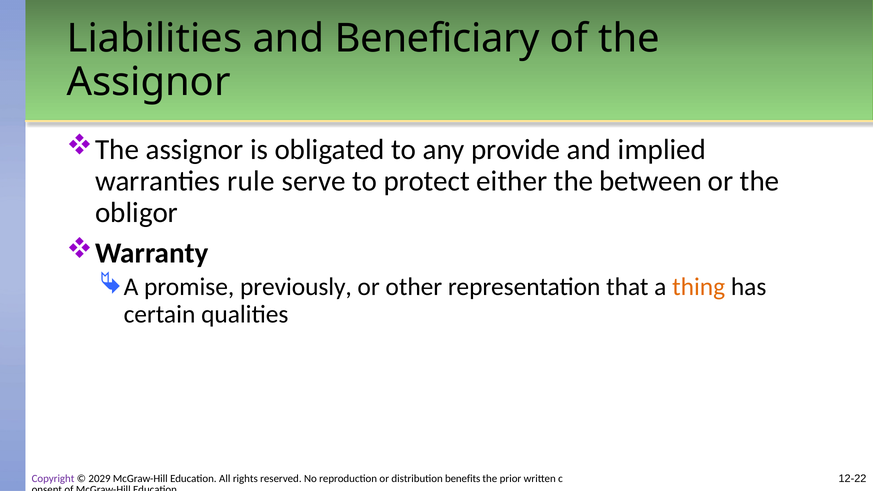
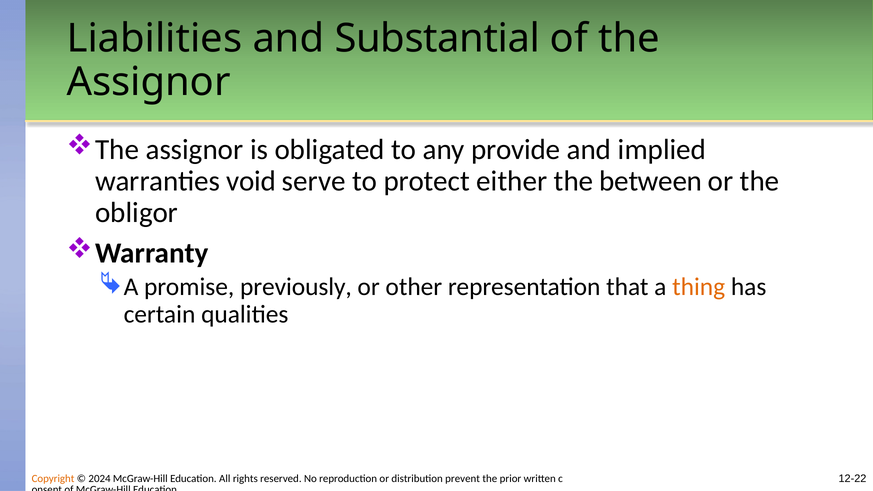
Beneficiary: Beneficiary -> Substantial
rule: rule -> void
Copyright colour: purple -> orange
2029: 2029 -> 2024
benefits: benefits -> prevent
